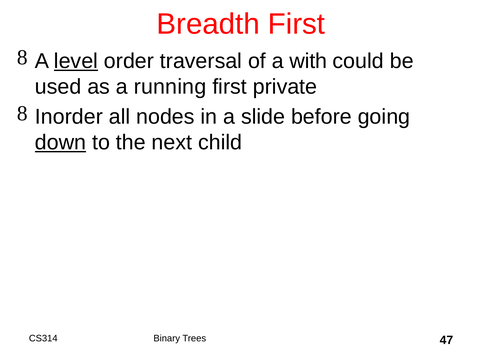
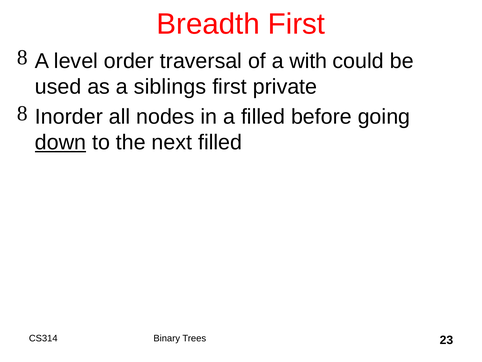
level underline: present -> none
running: running -> siblings
a slide: slide -> filled
next child: child -> filled
47: 47 -> 23
